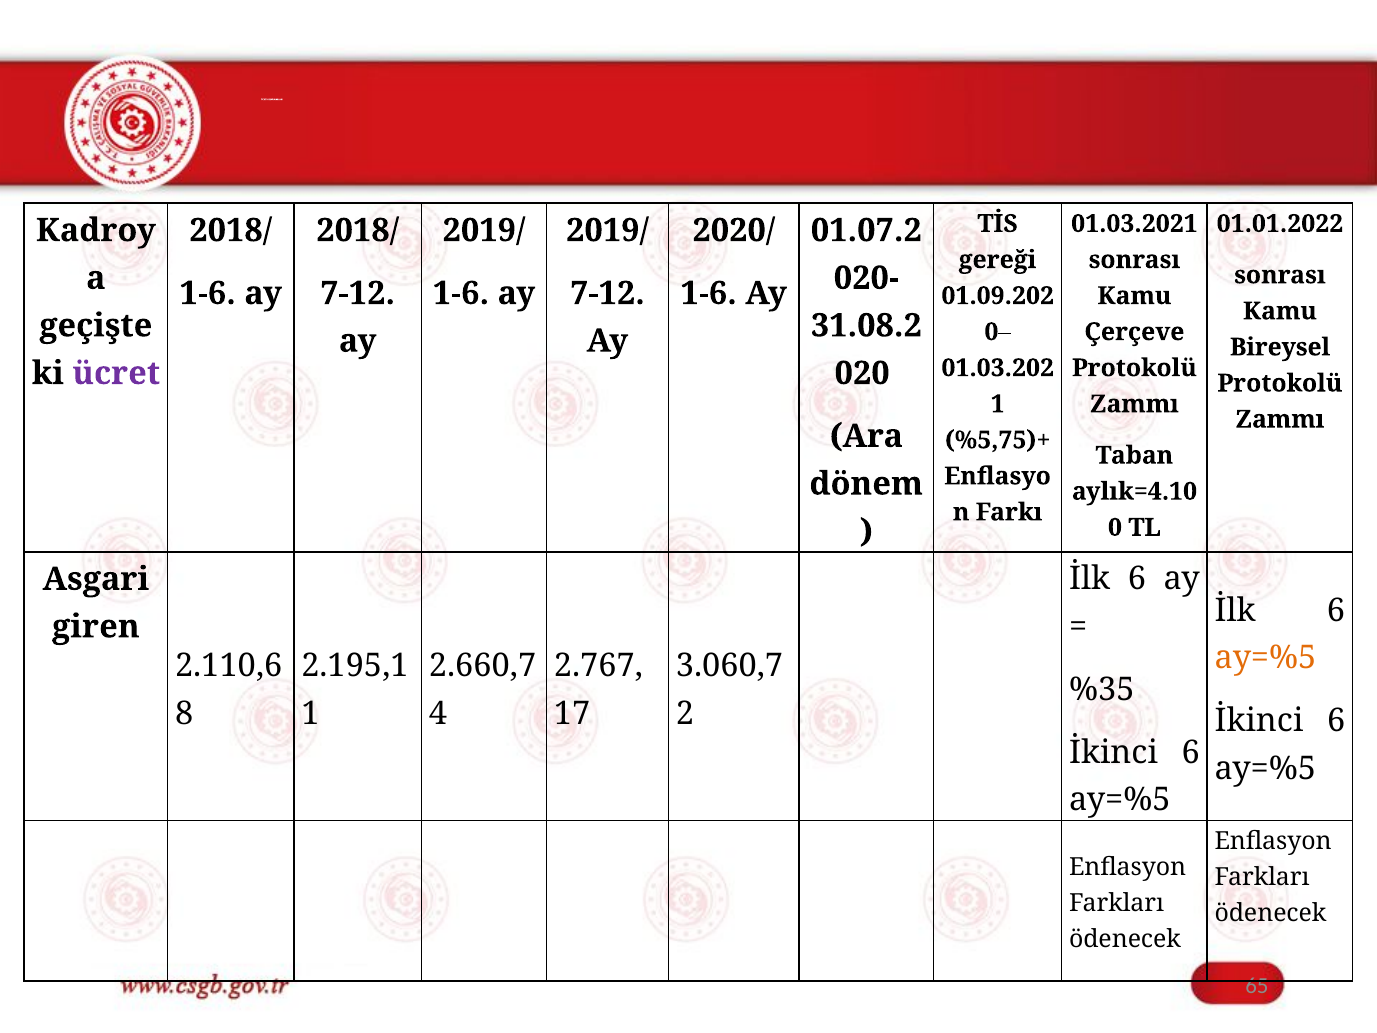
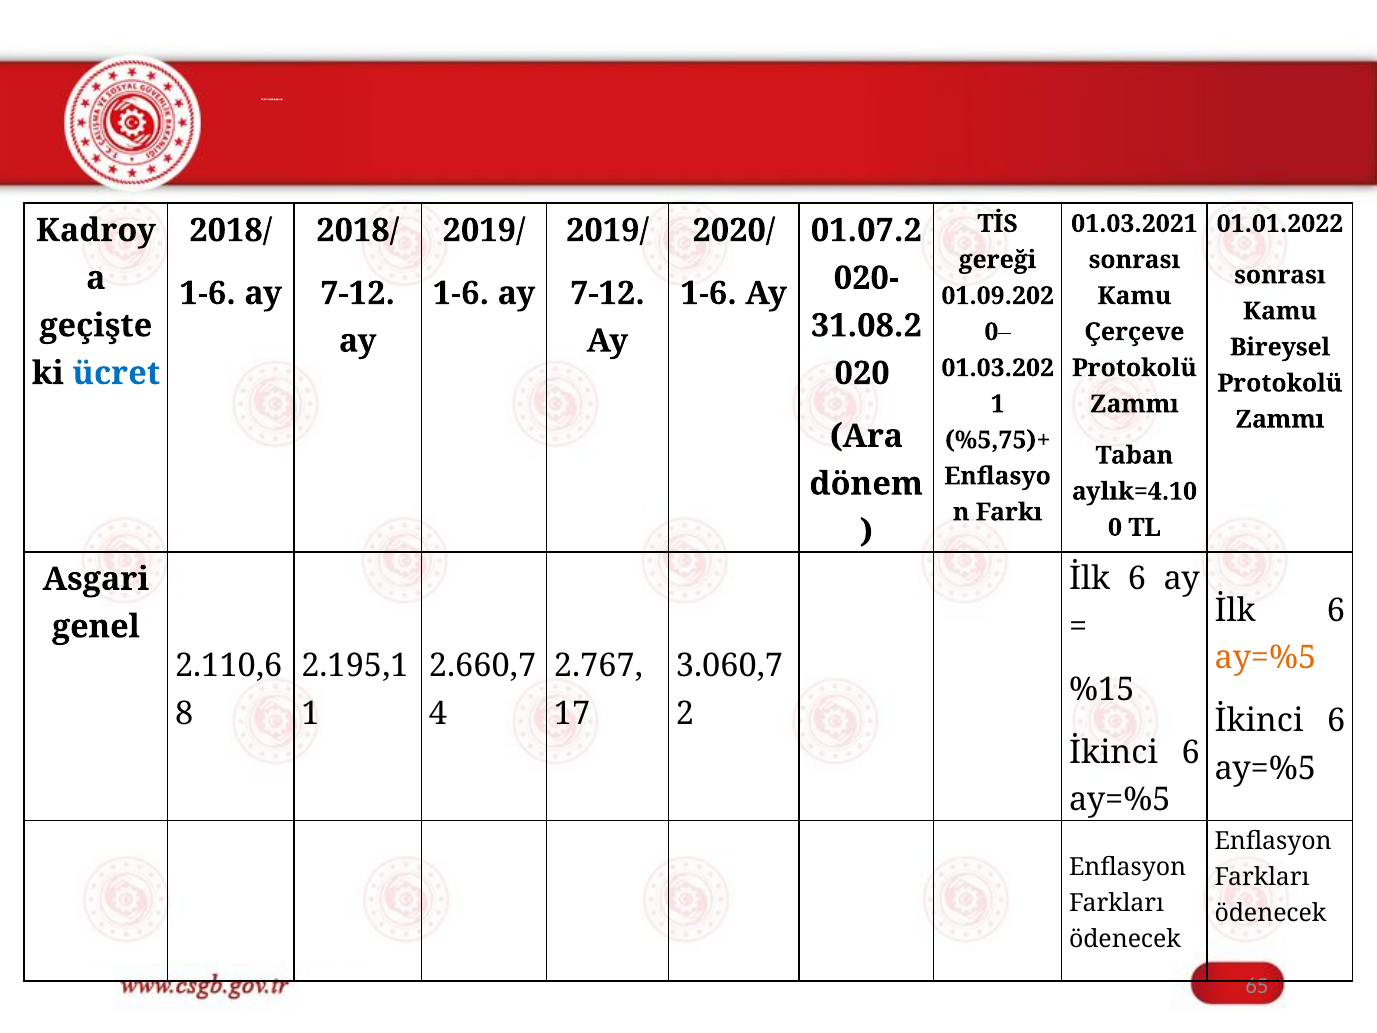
ücret at (116, 373) colour: purple -> blue
giren: giren -> genel
%35: %35 -> %15
